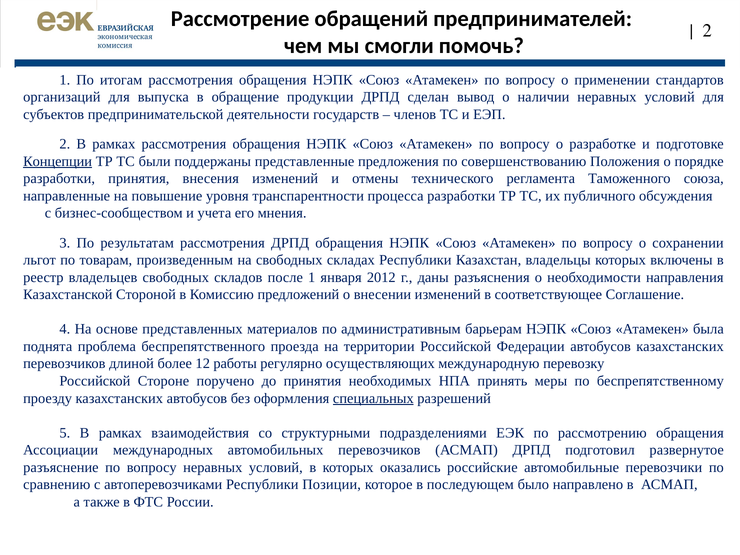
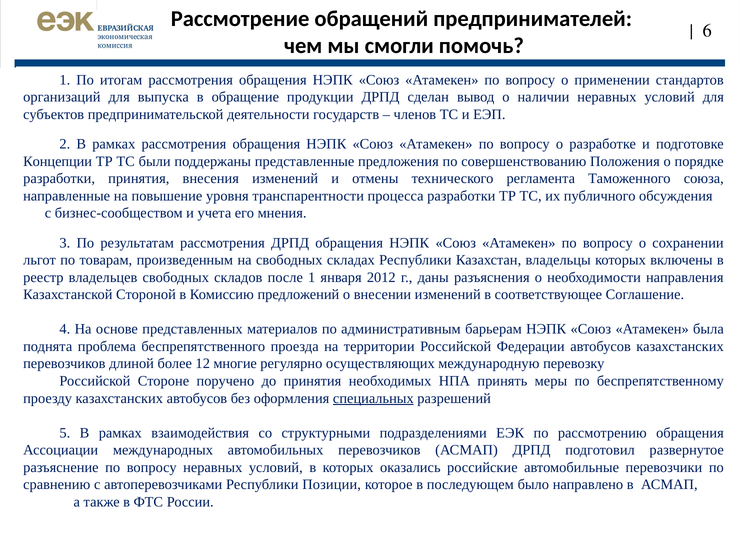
2 at (707, 30): 2 -> 6
Концепции underline: present -> none
работы: работы -> многие
